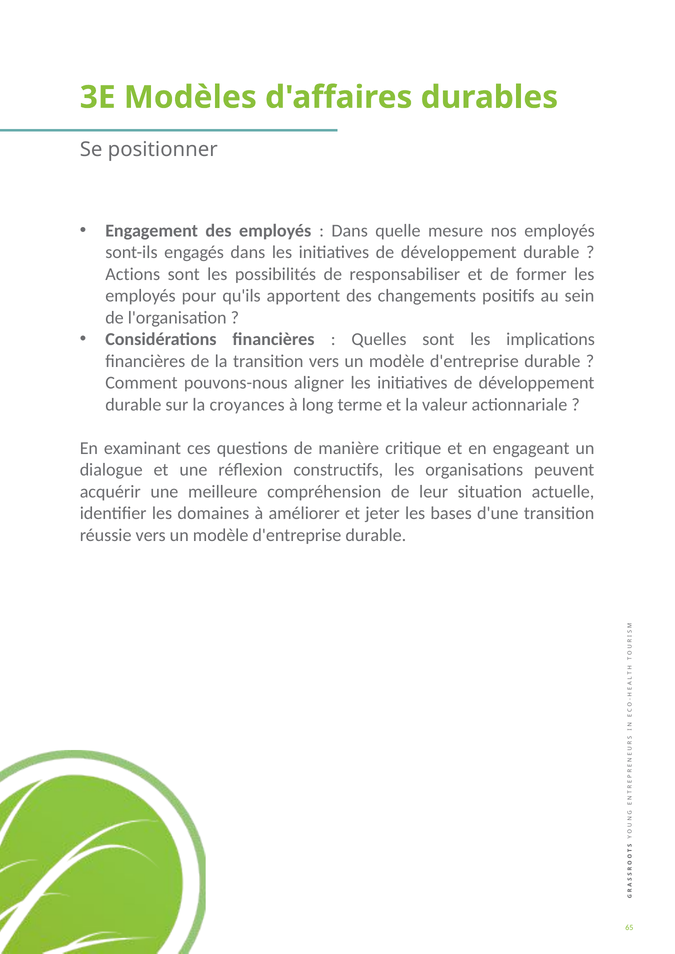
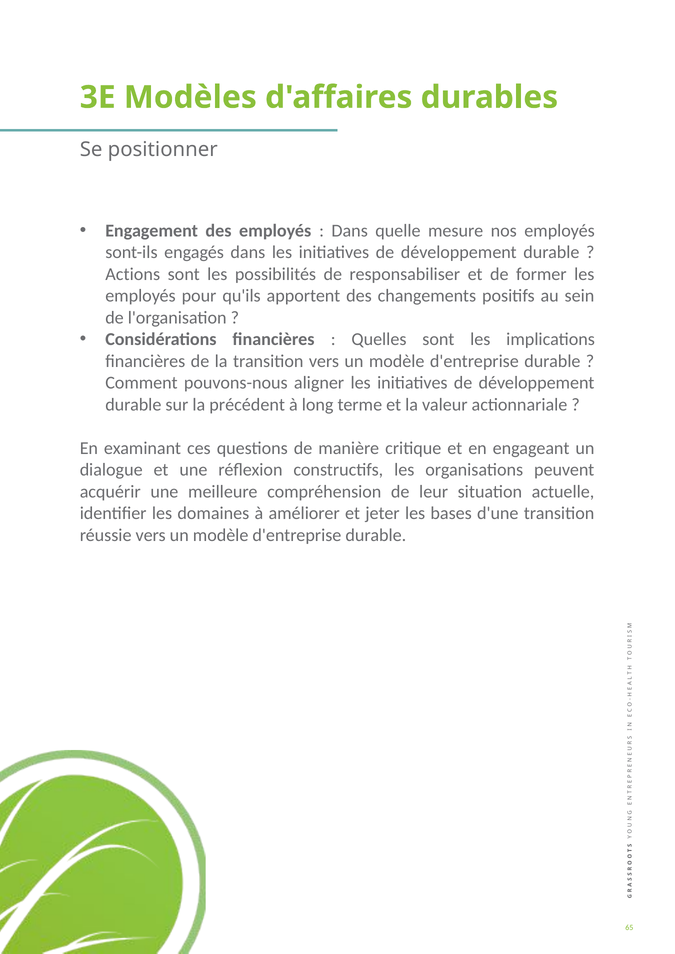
croyances: croyances -> précédent
